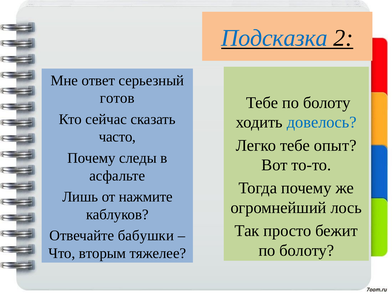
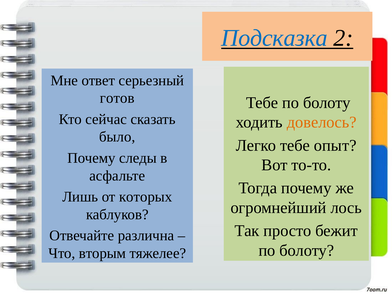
довелось colour: blue -> orange
часто: часто -> было
нажмите: нажмите -> которых
бабушки: бабушки -> различна
